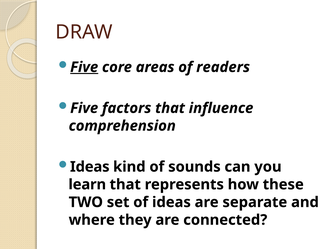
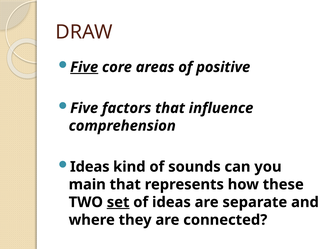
readers: readers -> positive
learn: learn -> main
set underline: none -> present
